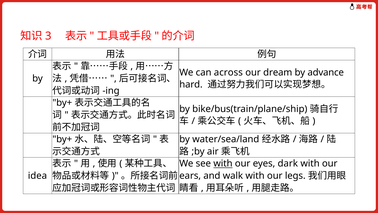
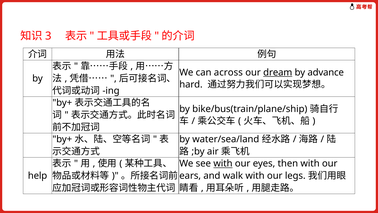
dream underline: none -> present
dark: dark -> then
idea: idea -> help
